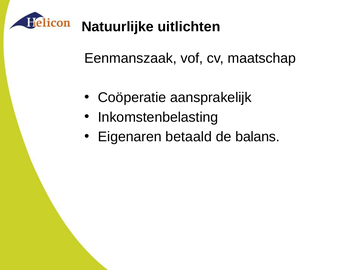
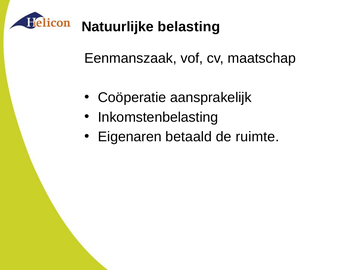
uitlichten: uitlichten -> belasting
balans: balans -> ruimte
